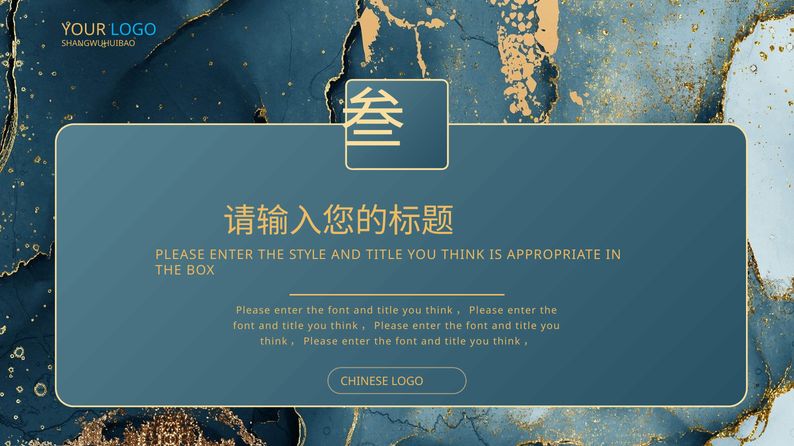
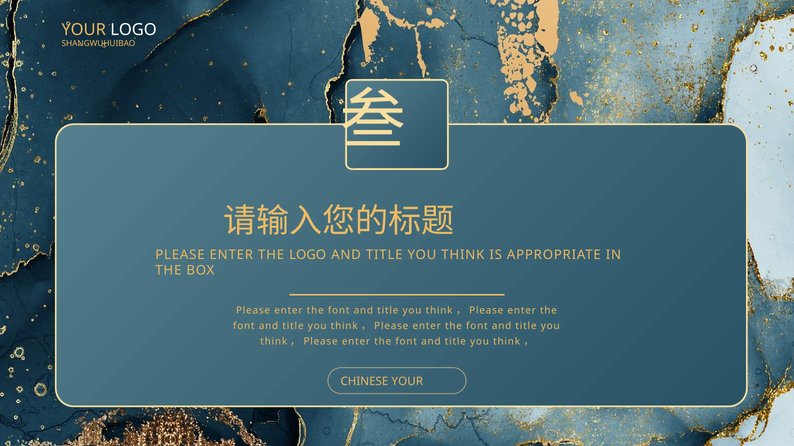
LOGO at (133, 30) colour: light blue -> white
THE STYLE: STYLE -> LOGO
CHINESE LOGO: LOGO -> YOUR
